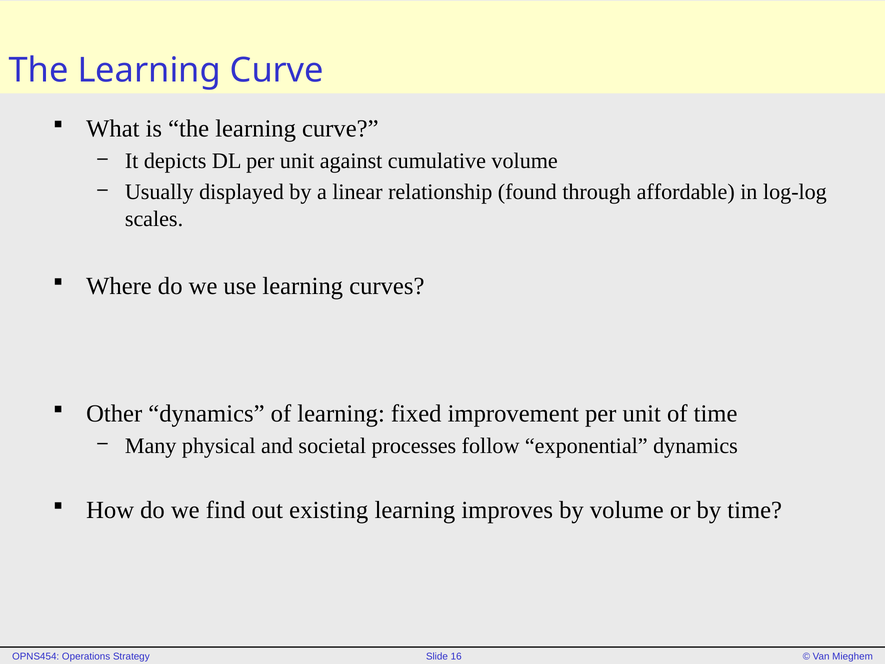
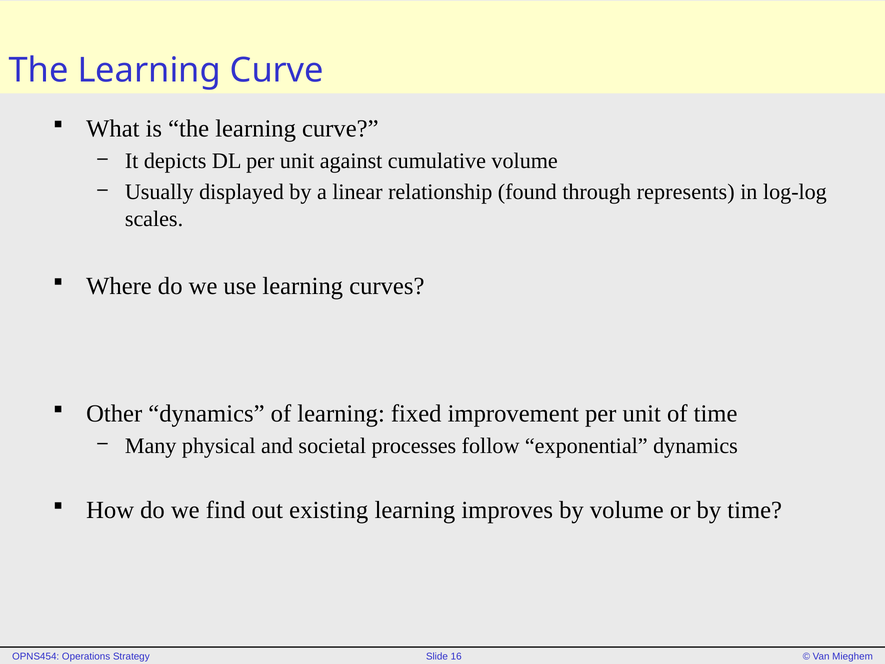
affordable: affordable -> represents
